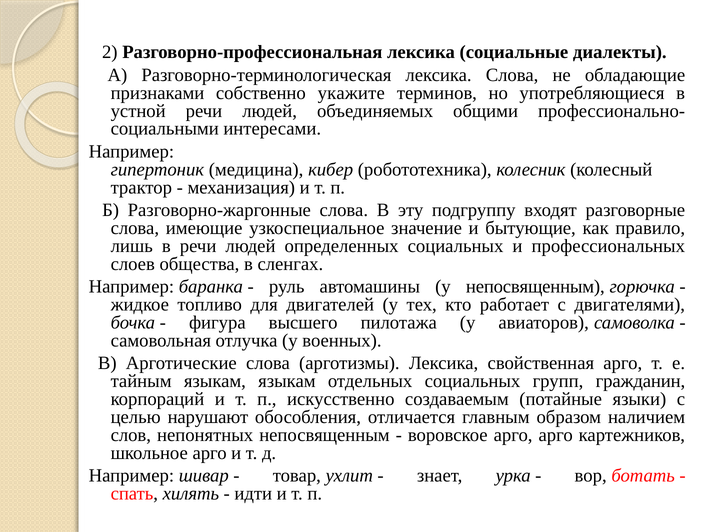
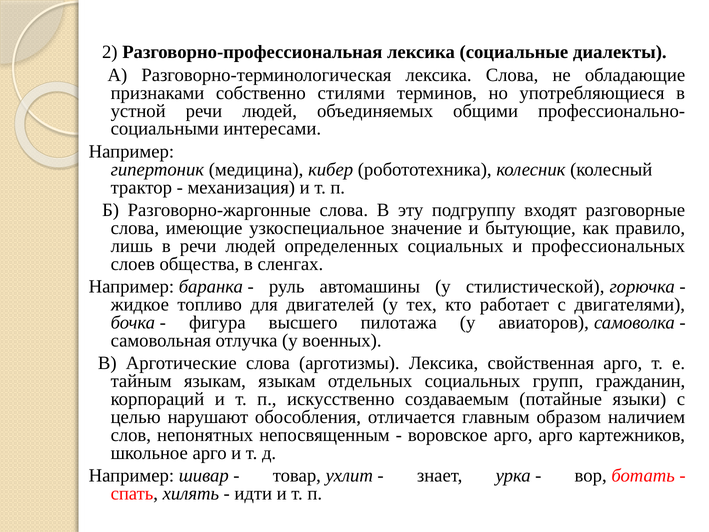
укажите: укажите -> стилями
у непосвященным: непосвященным -> стилистической
